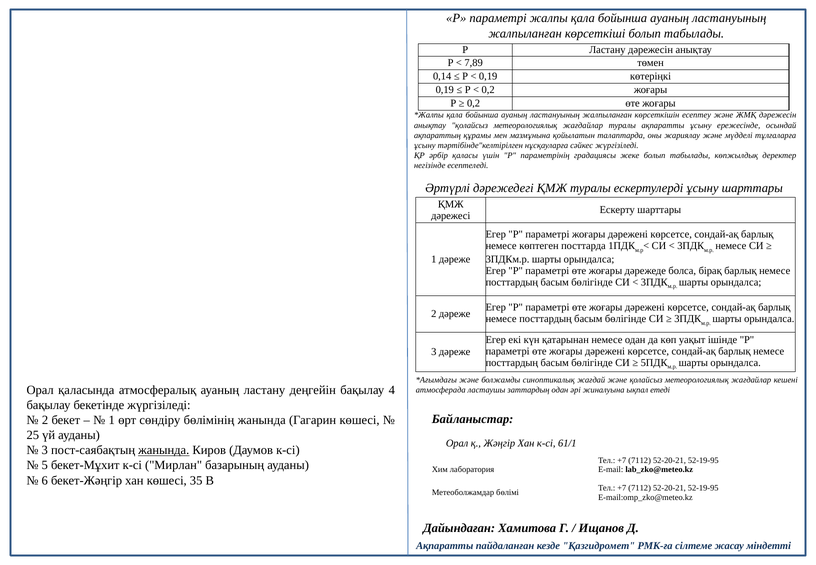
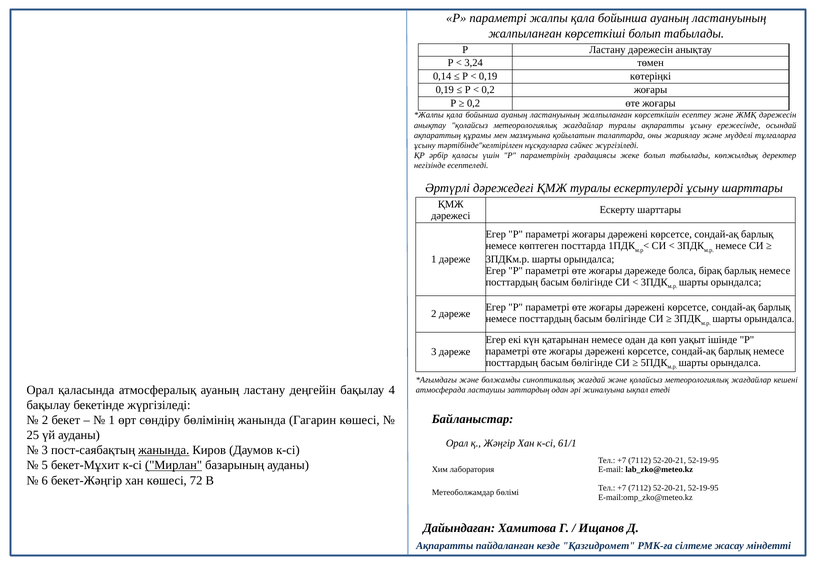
7,89: 7,89 -> 3,24
Мирлан underline: none -> present
35: 35 -> 72
